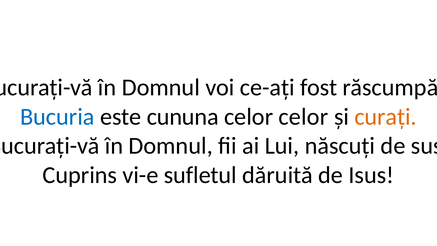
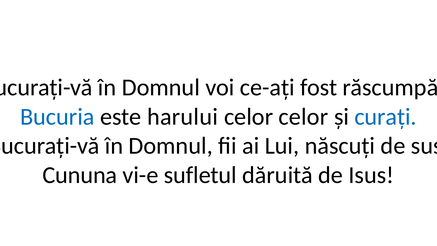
cununa: cununa -> harului
curați colour: orange -> blue
Cuprins: Cuprins -> Cununa
